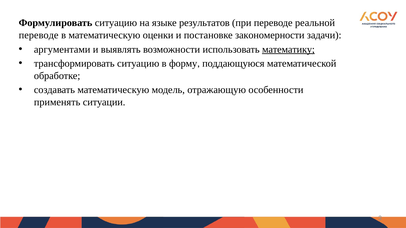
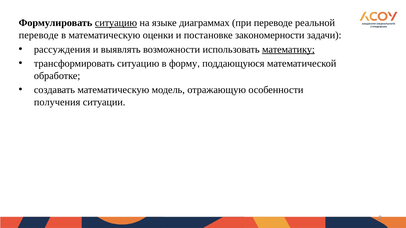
ситуацию at (116, 23) underline: none -> present
результатов: результатов -> диаграммах
аргументами: аргументами -> рассуждения
применять: применять -> получения
